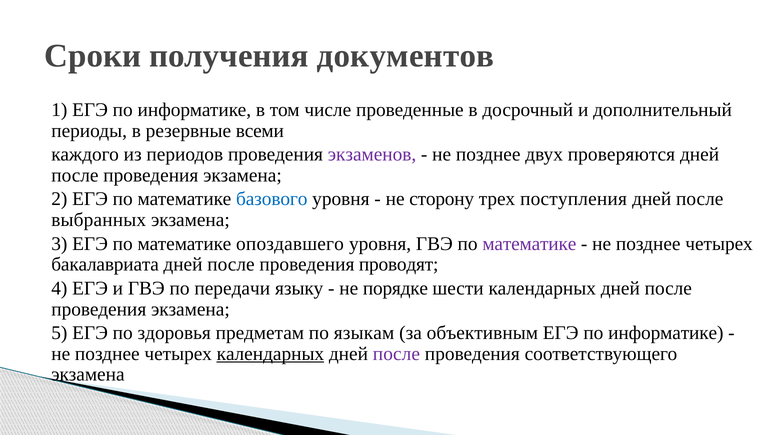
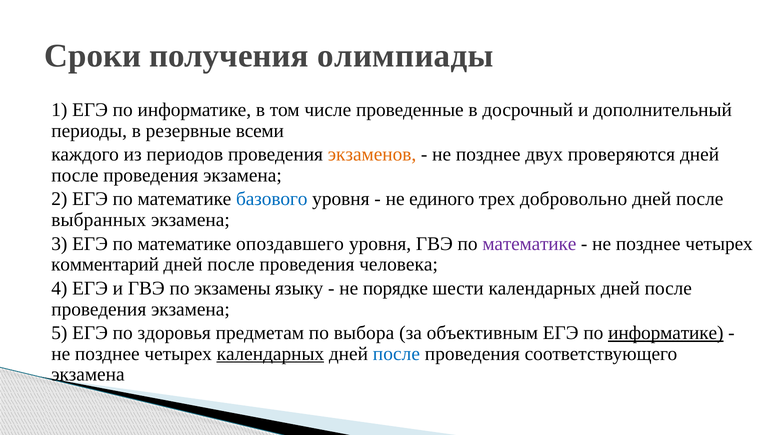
документов: документов -> олимпиады
экзаменов colour: purple -> orange
сторону: сторону -> единого
поступления: поступления -> добровольно
бакалавриата: бакалавриата -> комментарий
проводят: проводят -> человека
передачи: передачи -> экзамены
языкам: языкам -> выбора
информатике at (666, 333) underline: none -> present
после at (396, 354) colour: purple -> blue
